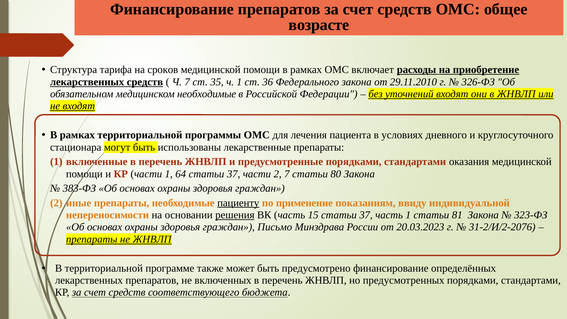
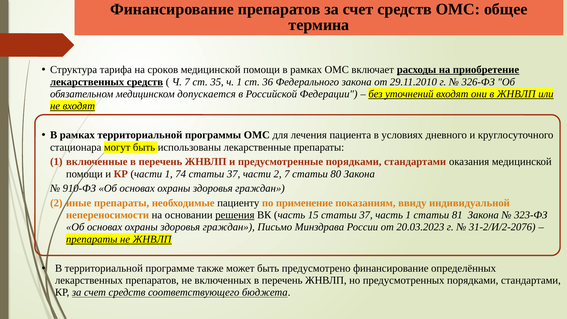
возрасте: возрасте -> термина
медицинском необходимые: необходимые -> допускается
64: 64 -> 74
383-ФЗ: 383-ФЗ -> 910-ФЗ
пациенту underline: present -> none
